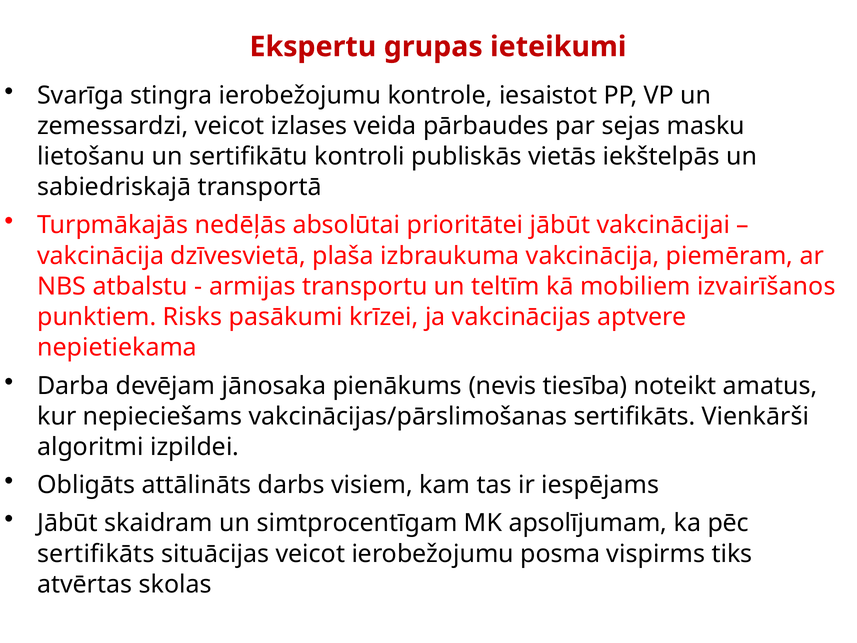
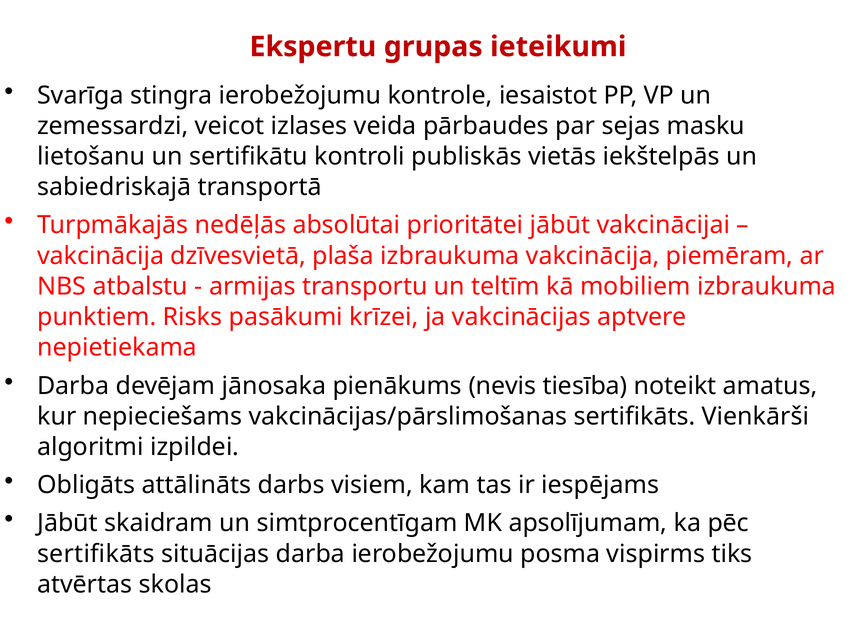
mobiliem izvairīšanos: izvairīšanos -> izbraukuma
situācijas veicot: veicot -> darba
